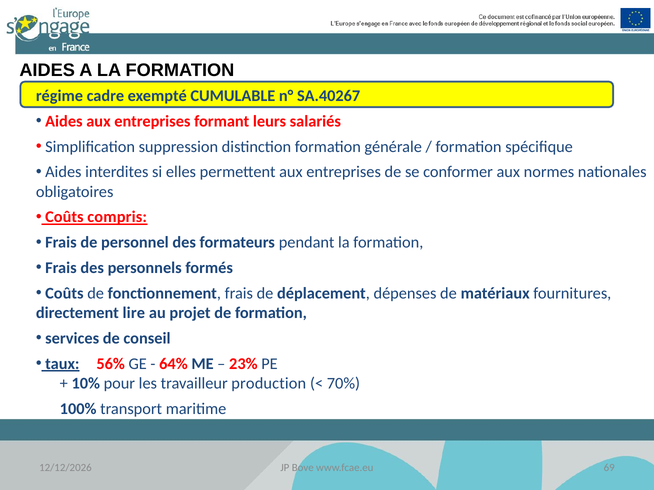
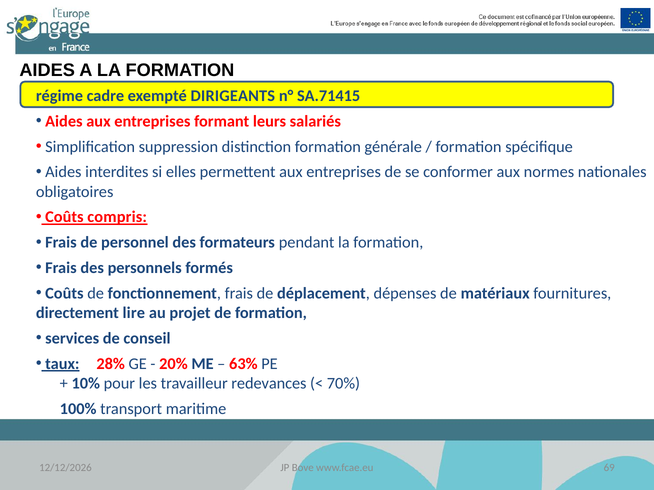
CUMULABLE: CUMULABLE -> DIRIGEANTS
SA.40267: SA.40267 -> SA.71415
56%: 56% -> 28%
64%: 64% -> 20%
23%: 23% -> 63%
production: production -> redevances
